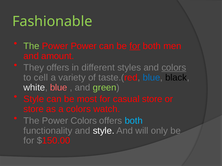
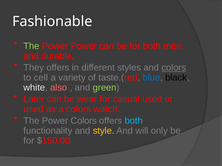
Fashionable colour: light green -> white
for at (135, 46) underline: present -> none
amount: amount -> durable
white blue: blue -> also
Style at (34, 99): Style -> Later
most: most -> wear
casual store: store -> used
store at (34, 109): store -> used
style at (104, 131) colour: white -> yellow
